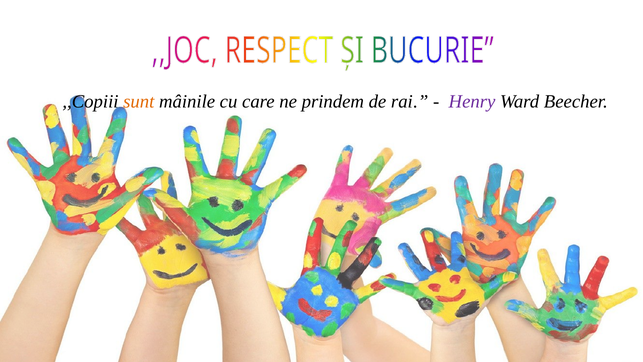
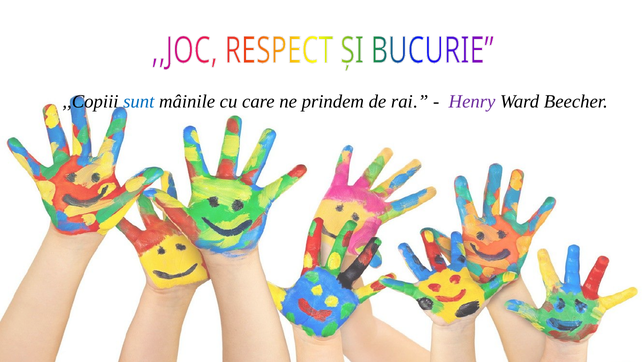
sunt colour: orange -> blue
